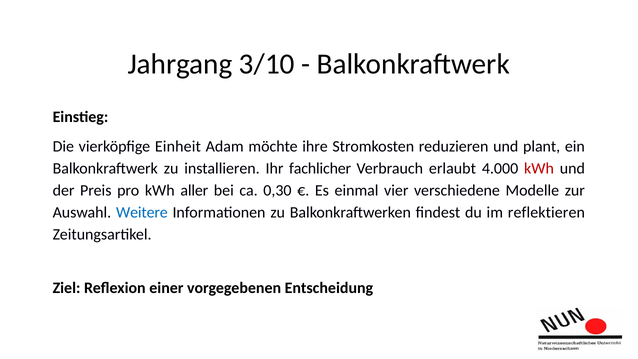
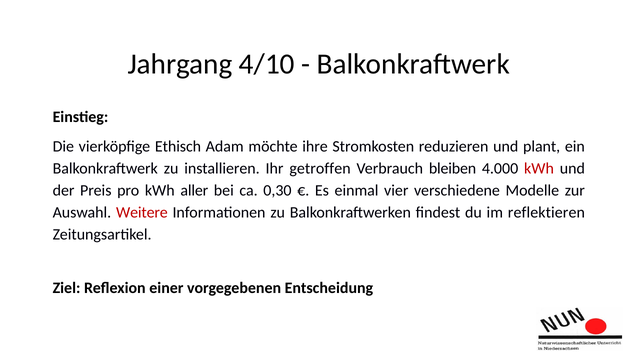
3/10: 3/10 -> 4/10
Einheit: Einheit -> Ethisch
fachlicher: fachlicher -> getroffen
erlaubt: erlaubt -> bleiben
Weitere colour: blue -> red
